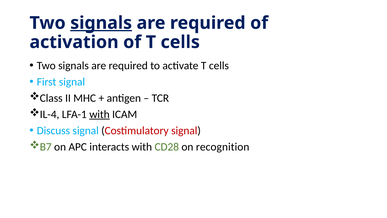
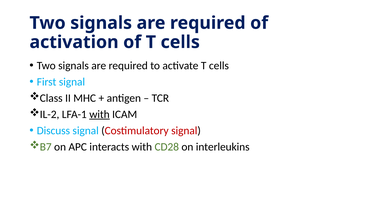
signals at (101, 23) underline: present -> none
IL-4: IL-4 -> IL-2
recognition: recognition -> interleukins
